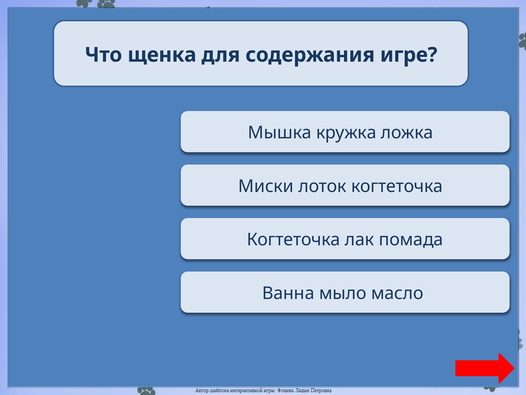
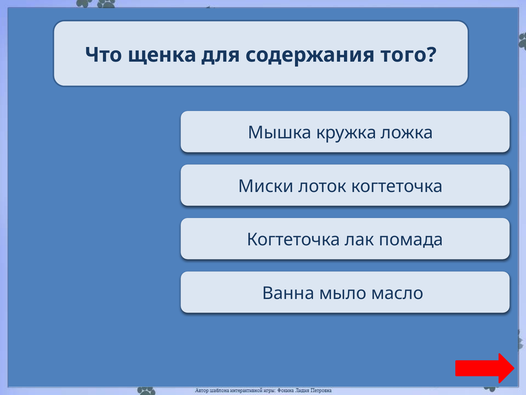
игре: игре -> того
